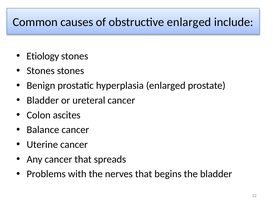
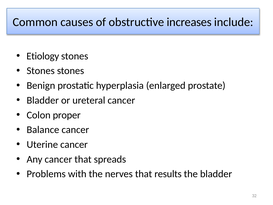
obstructive enlarged: enlarged -> increases
ascites: ascites -> proper
begins: begins -> results
